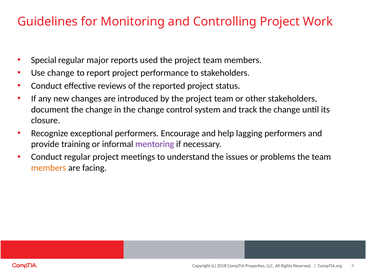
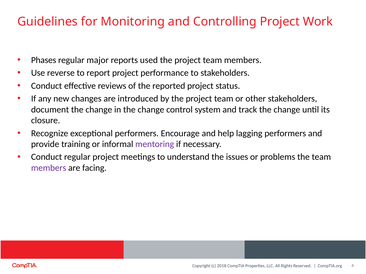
Special: Special -> Phases
Use change: change -> reverse
members at (49, 168) colour: orange -> purple
